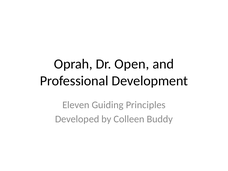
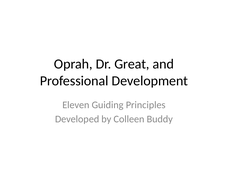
Open: Open -> Great
